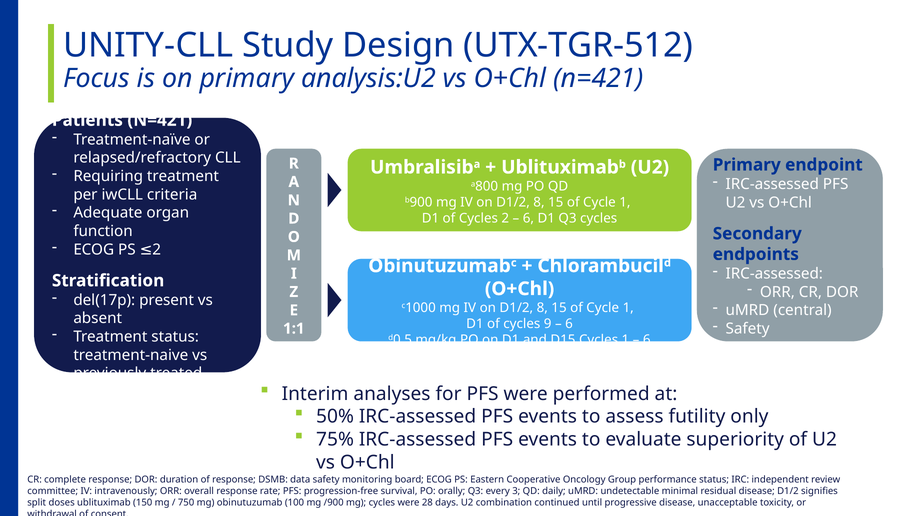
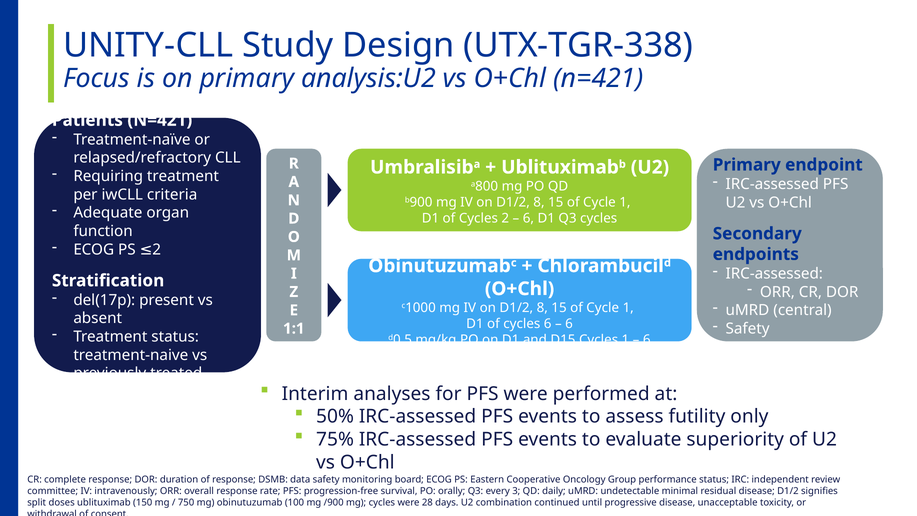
UTX-TGR-512: UTX-TGR-512 -> UTX-TGR-338
cycles 9: 9 -> 6
